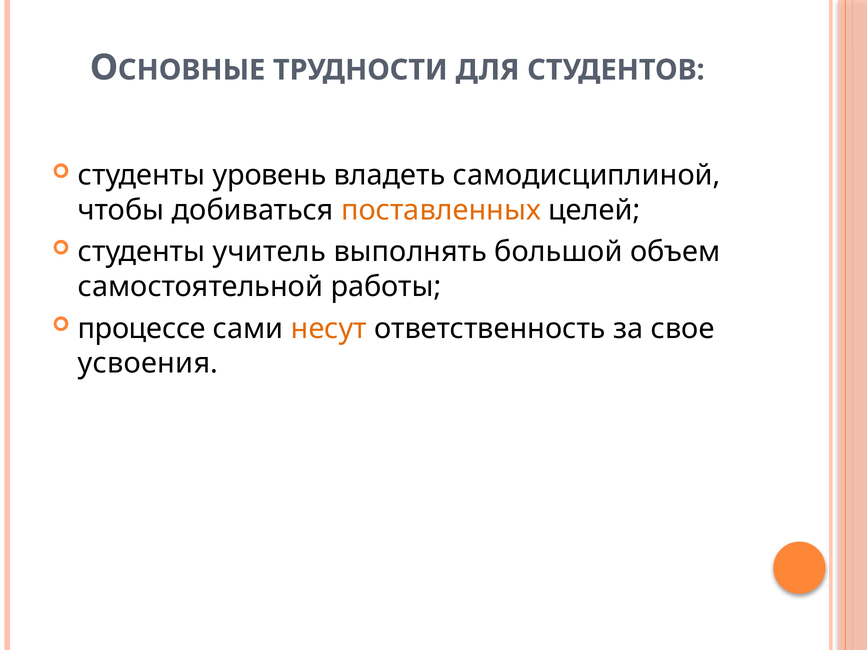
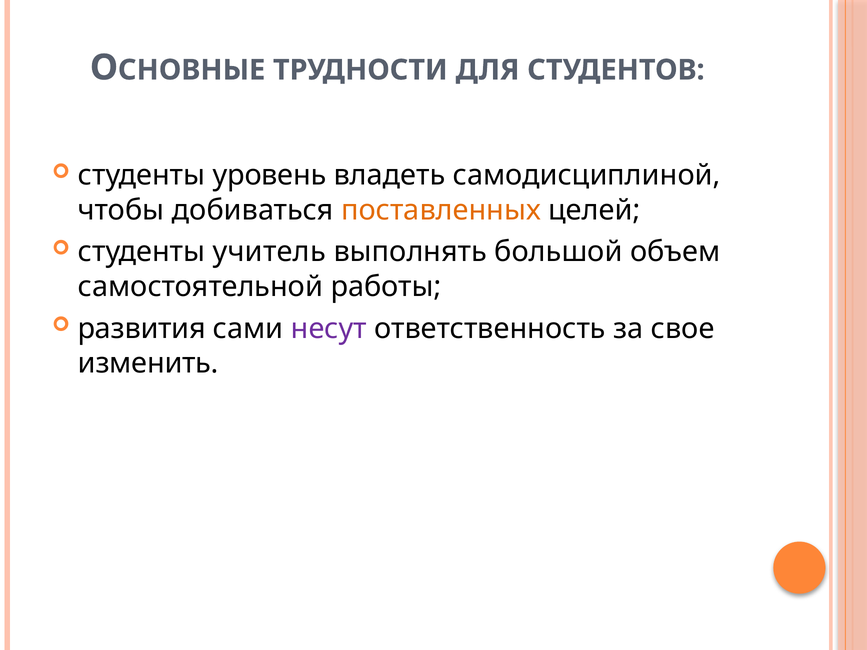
процессе: процессе -> развития
несут colour: orange -> purple
усвоения: усвоения -> изменить
